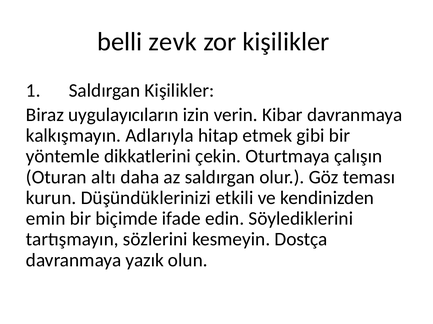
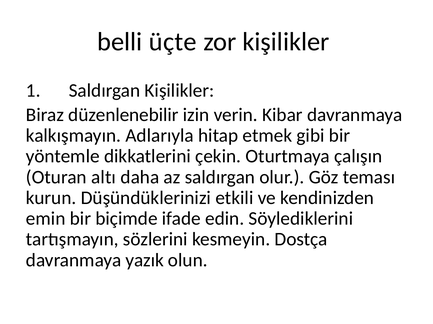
zevk: zevk -> üçte
uygulayıcıların: uygulayıcıların -> düzenlenebilir
